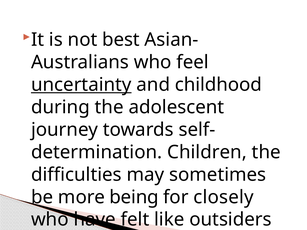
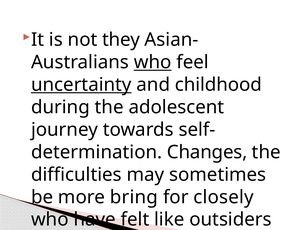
best: best -> they
who at (153, 62) underline: none -> present
Children: Children -> Changes
being: being -> bring
